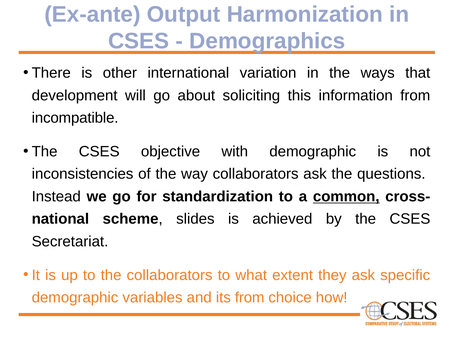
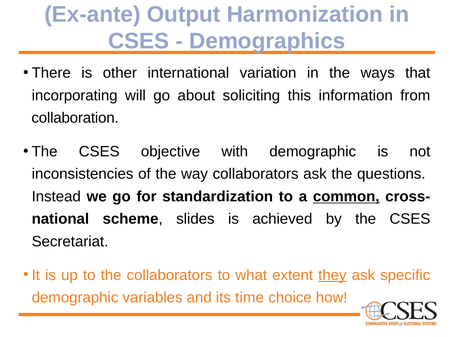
development: development -> incorporating
incompatible: incompatible -> collaboration
they underline: none -> present
its from: from -> time
